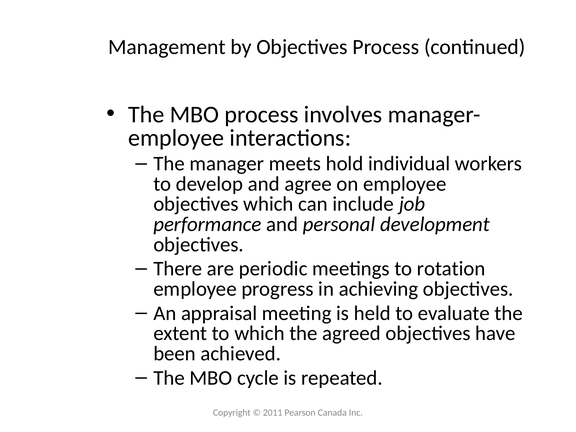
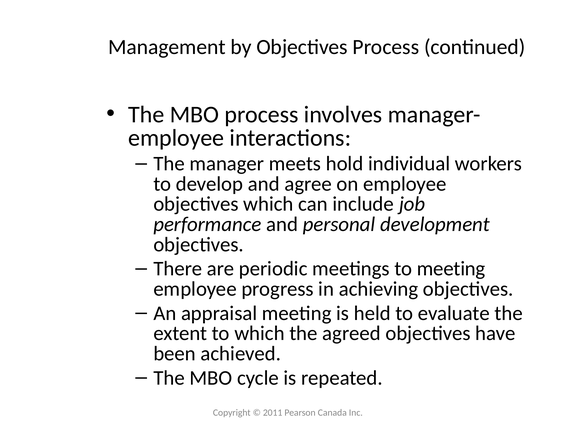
to rotation: rotation -> meeting
